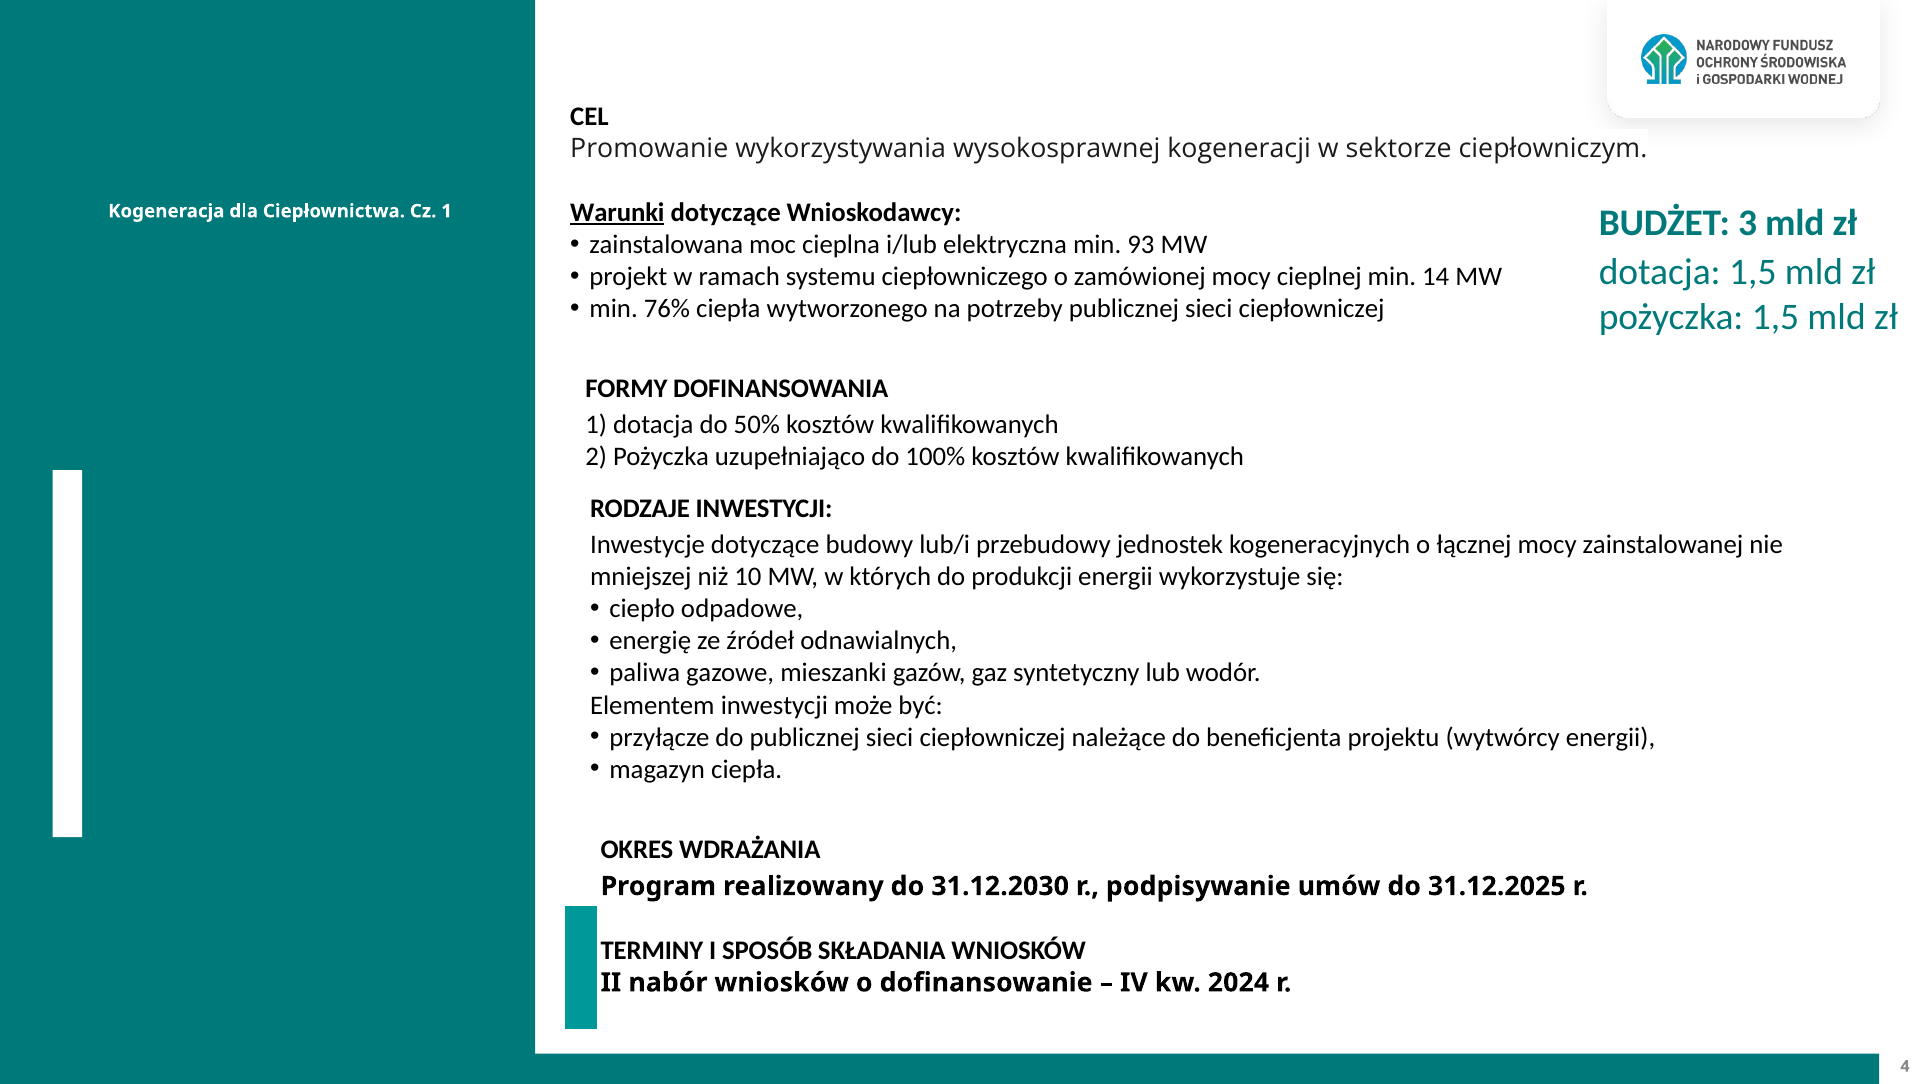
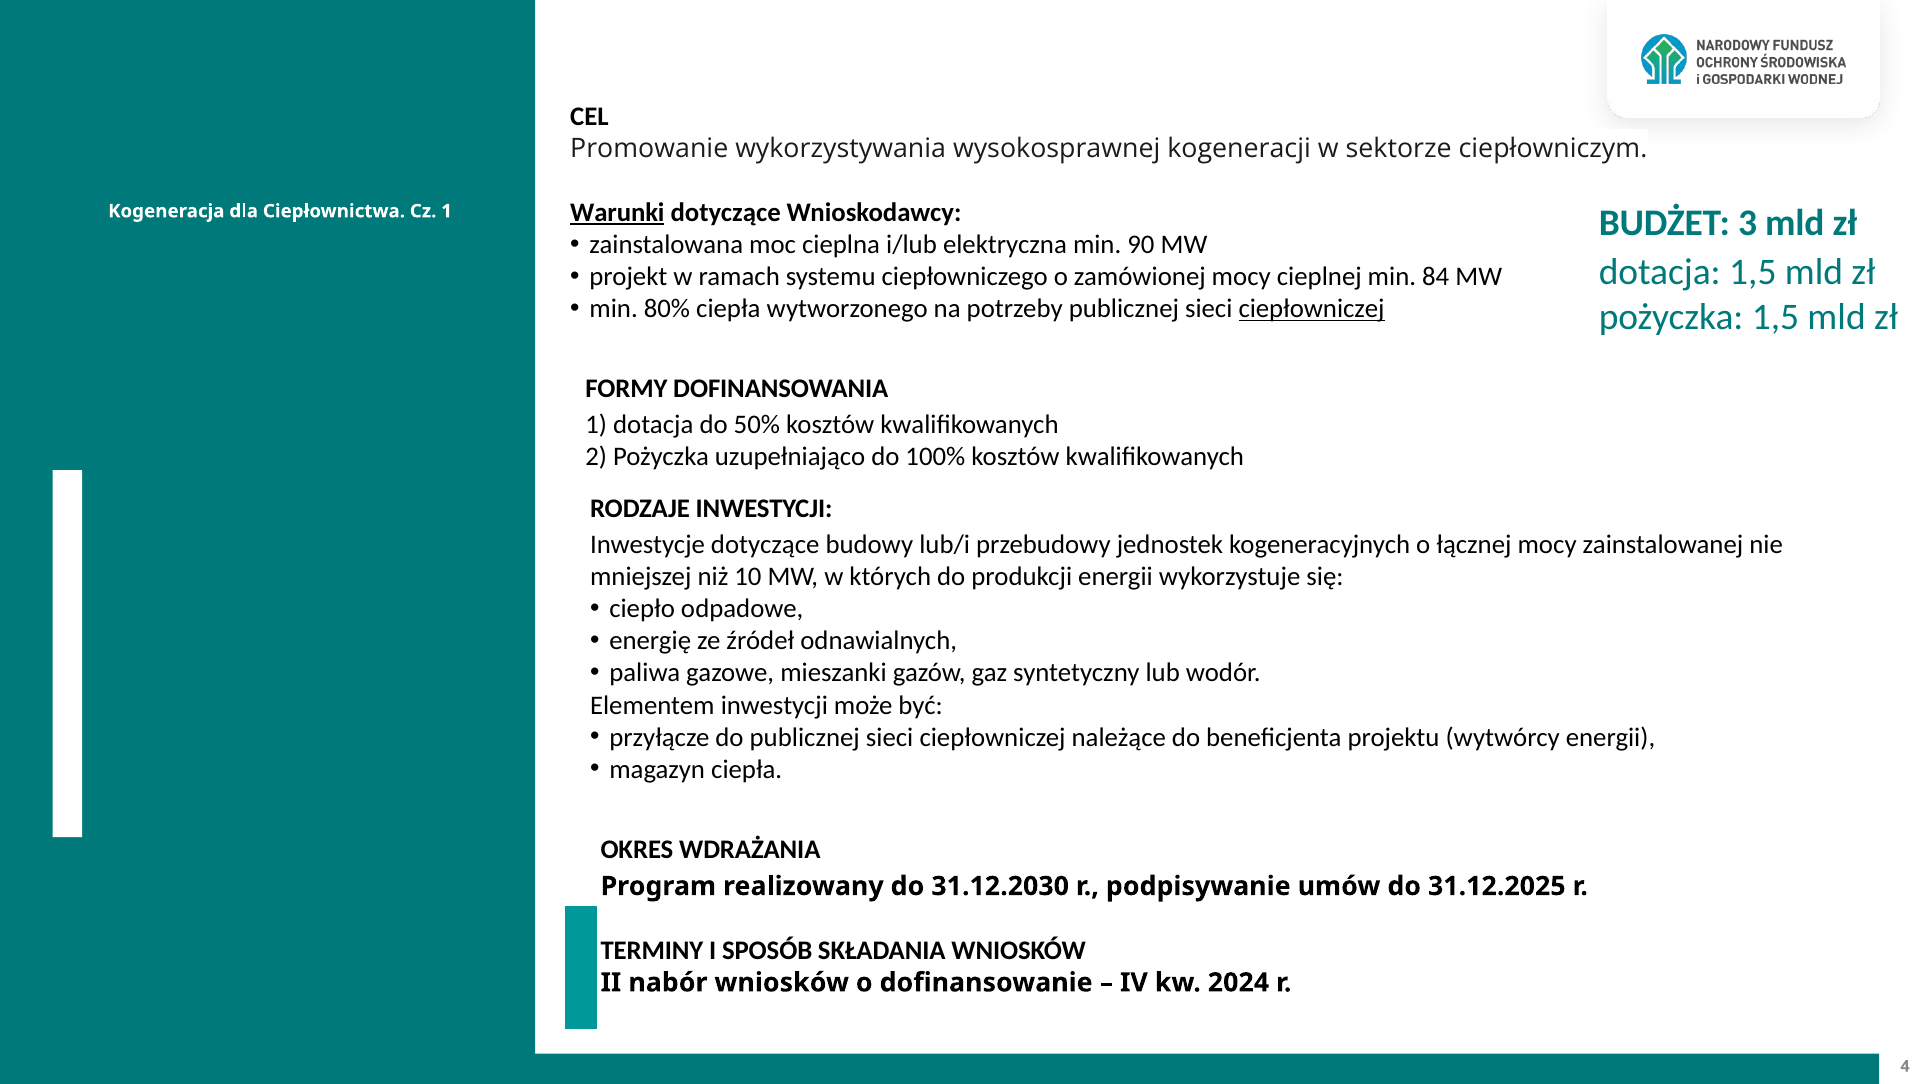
93: 93 -> 90
14: 14 -> 84
76%: 76% -> 80%
ciepłowniczej at (1312, 309) underline: none -> present
